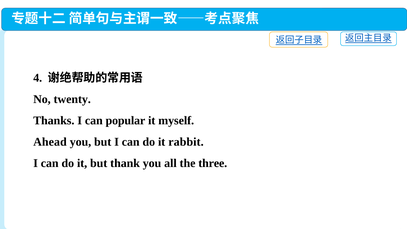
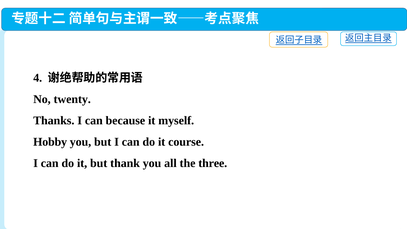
popular: popular -> because
Ahead: Ahead -> Hobby
rabbit: rabbit -> course
